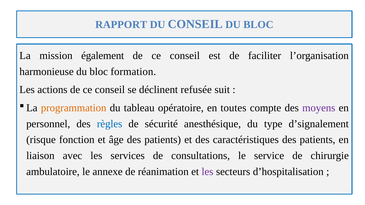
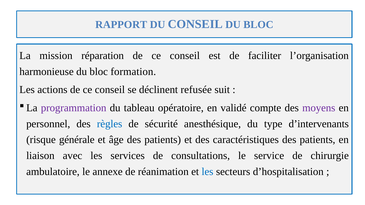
également: également -> réparation
programmation colour: orange -> purple
toutes: toutes -> validé
d’signalement: d’signalement -> d’intervenants
fonction: fonction -> générale
les at (207, 172) colour: purple -> blue
